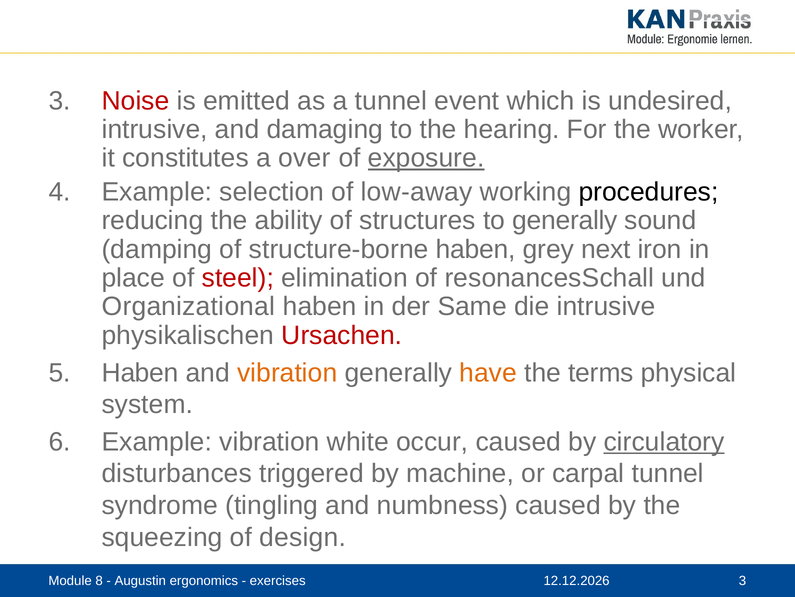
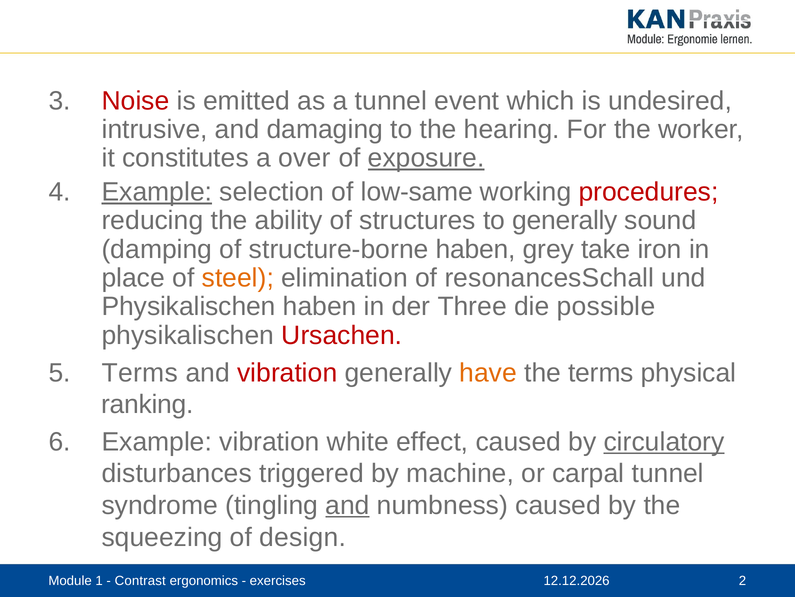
Example at (157, 192) underline: none -> present
low-away: low-away -> low-same
procedures colour: black -> red
next: next -> take
steel colour: red -> orange
Organizational at (188, 306): Organizational -> Physikalischen
Same: Same -> Three
die intrusive: intrusive -> possible
Haben at (140, 372): Haben -> Terms
vibration at (287, 372) colour: orange -> red
system: system -> ranking
occur: occur -> effect
and at (348, 505) underline: none -> present
8: 8 -> 1
Augustin: Augustin -> Contrast
exercises 3: 3 -> 2
